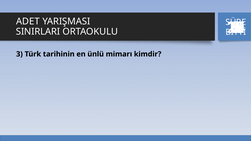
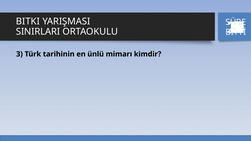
ADET: ADET -> BITKI
